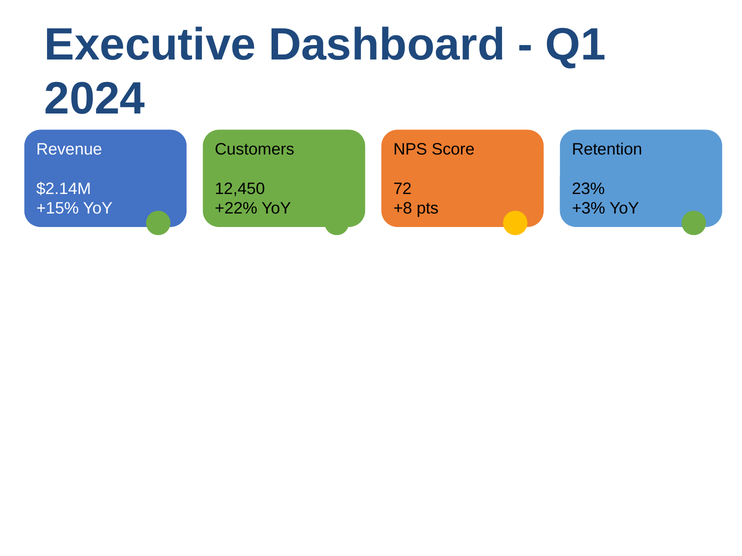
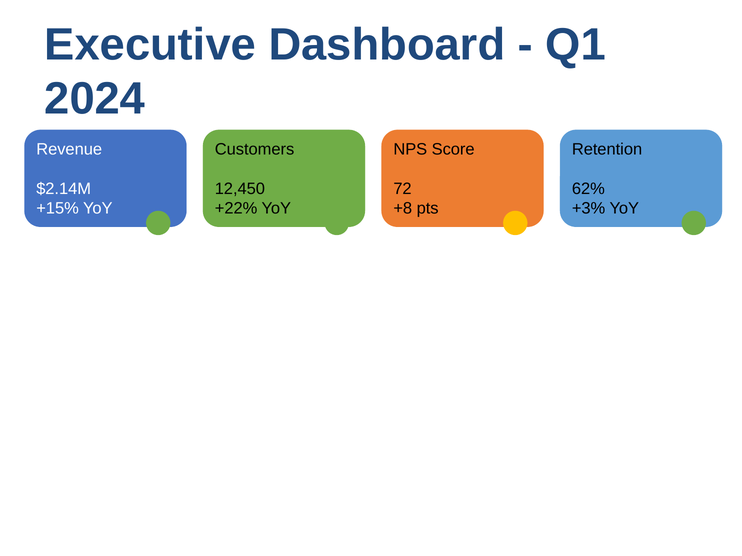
23%: 23% -> 62%
